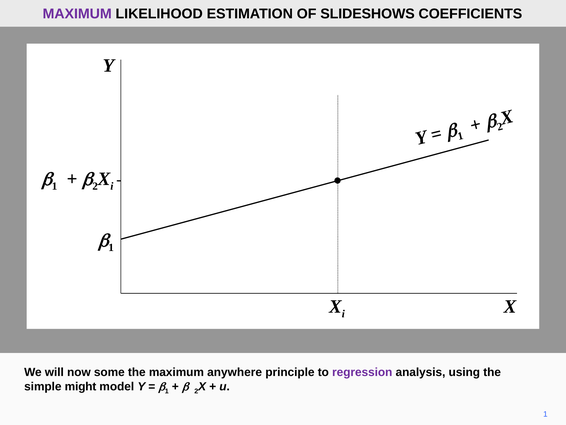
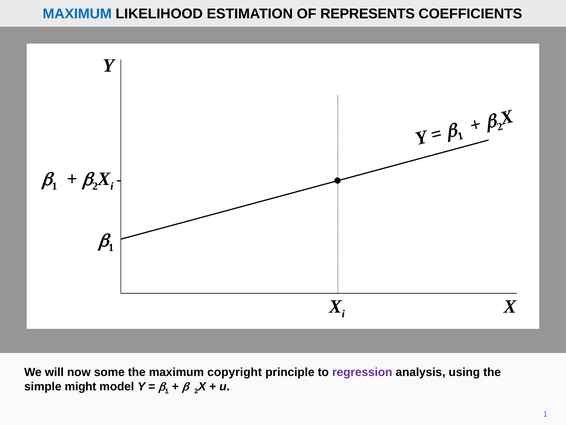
MAXIMUM at (77, 14) colour: purple -> blue
SLIDESHOWS: SLIDESHOWS -> REPRESENTS
anywhere: anywhere -> copyright
